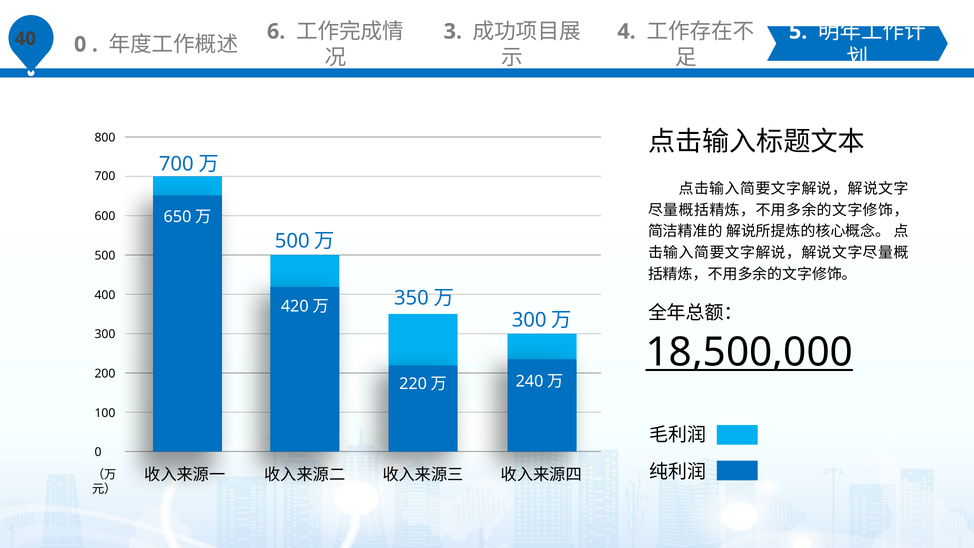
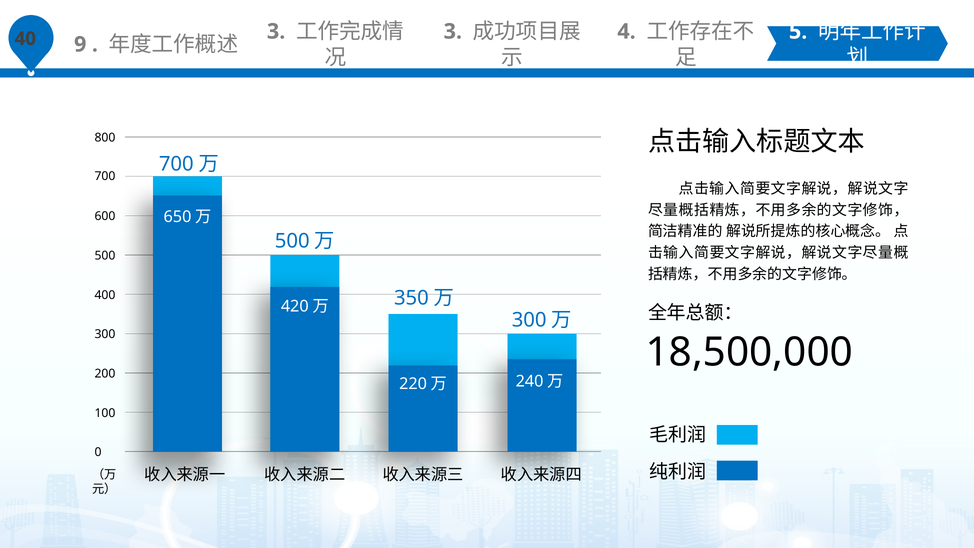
0 at (80, 44): 0 -> 9
6 at (276, 31): 6 -> 3
18,500,000 underline: present -> none
